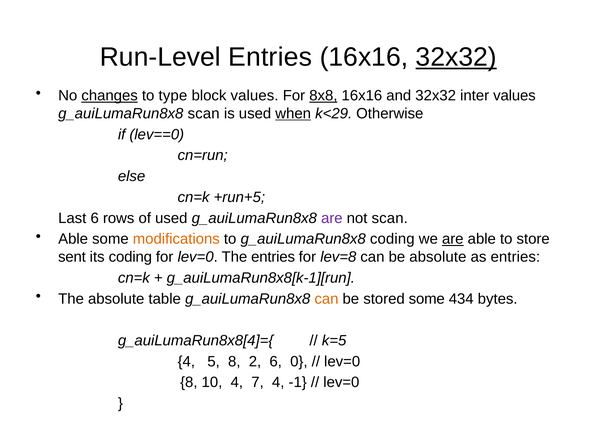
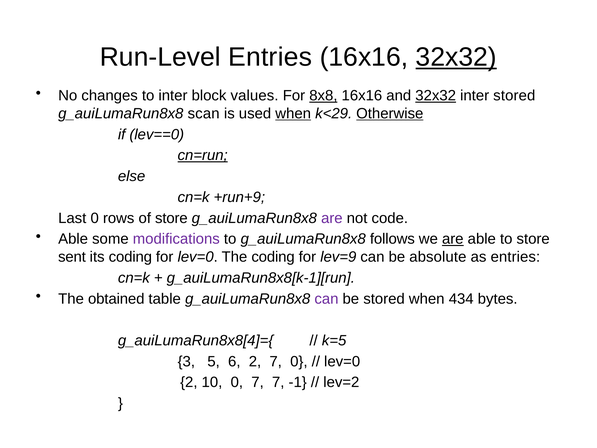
changes underline: present -> none
to type: type -> inter
32x32 at (436, 96) underline: none -> present
inter values: values -> stored
Otherwise underline: none -> present
cn=run underline: none -> present
+run+5: +run+5 -> +run+9
Last 6: 6 -> 0
of used: used -> store
not scan: scan -> code
modifications colour: orange -> purple
g_auiLumaRun8x8 coding: coding -> follows
The entries: entries -> coding
lev=8: lev=8 -> lev=9
The absolute: absolute -> obtained
can at (326, 299) colour: orange -> purple
stored some: some -> when
4 at (186, 361): 4 -> 3
5 8: 8 -> 6
2 6: 6 -> 7
8 at (189, 382): 8 -> 2
10 4: 4 -> 0
7 4: 4 -> 7
lev=0 at (341, 382): lev=0 -> lev=2
